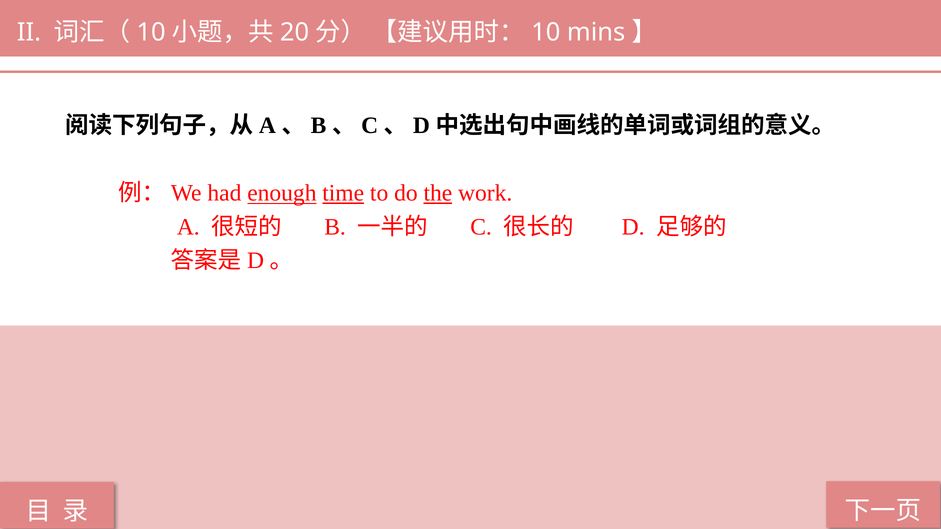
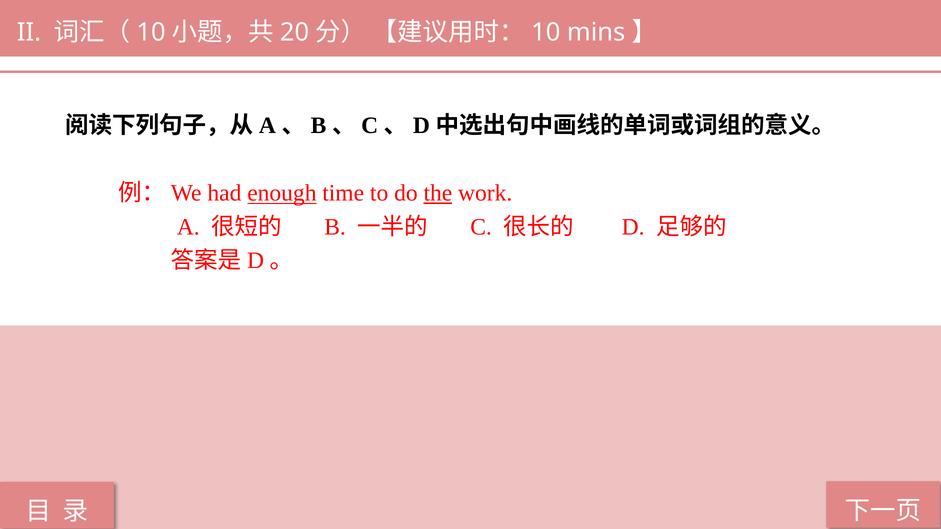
time underline: present -> none
